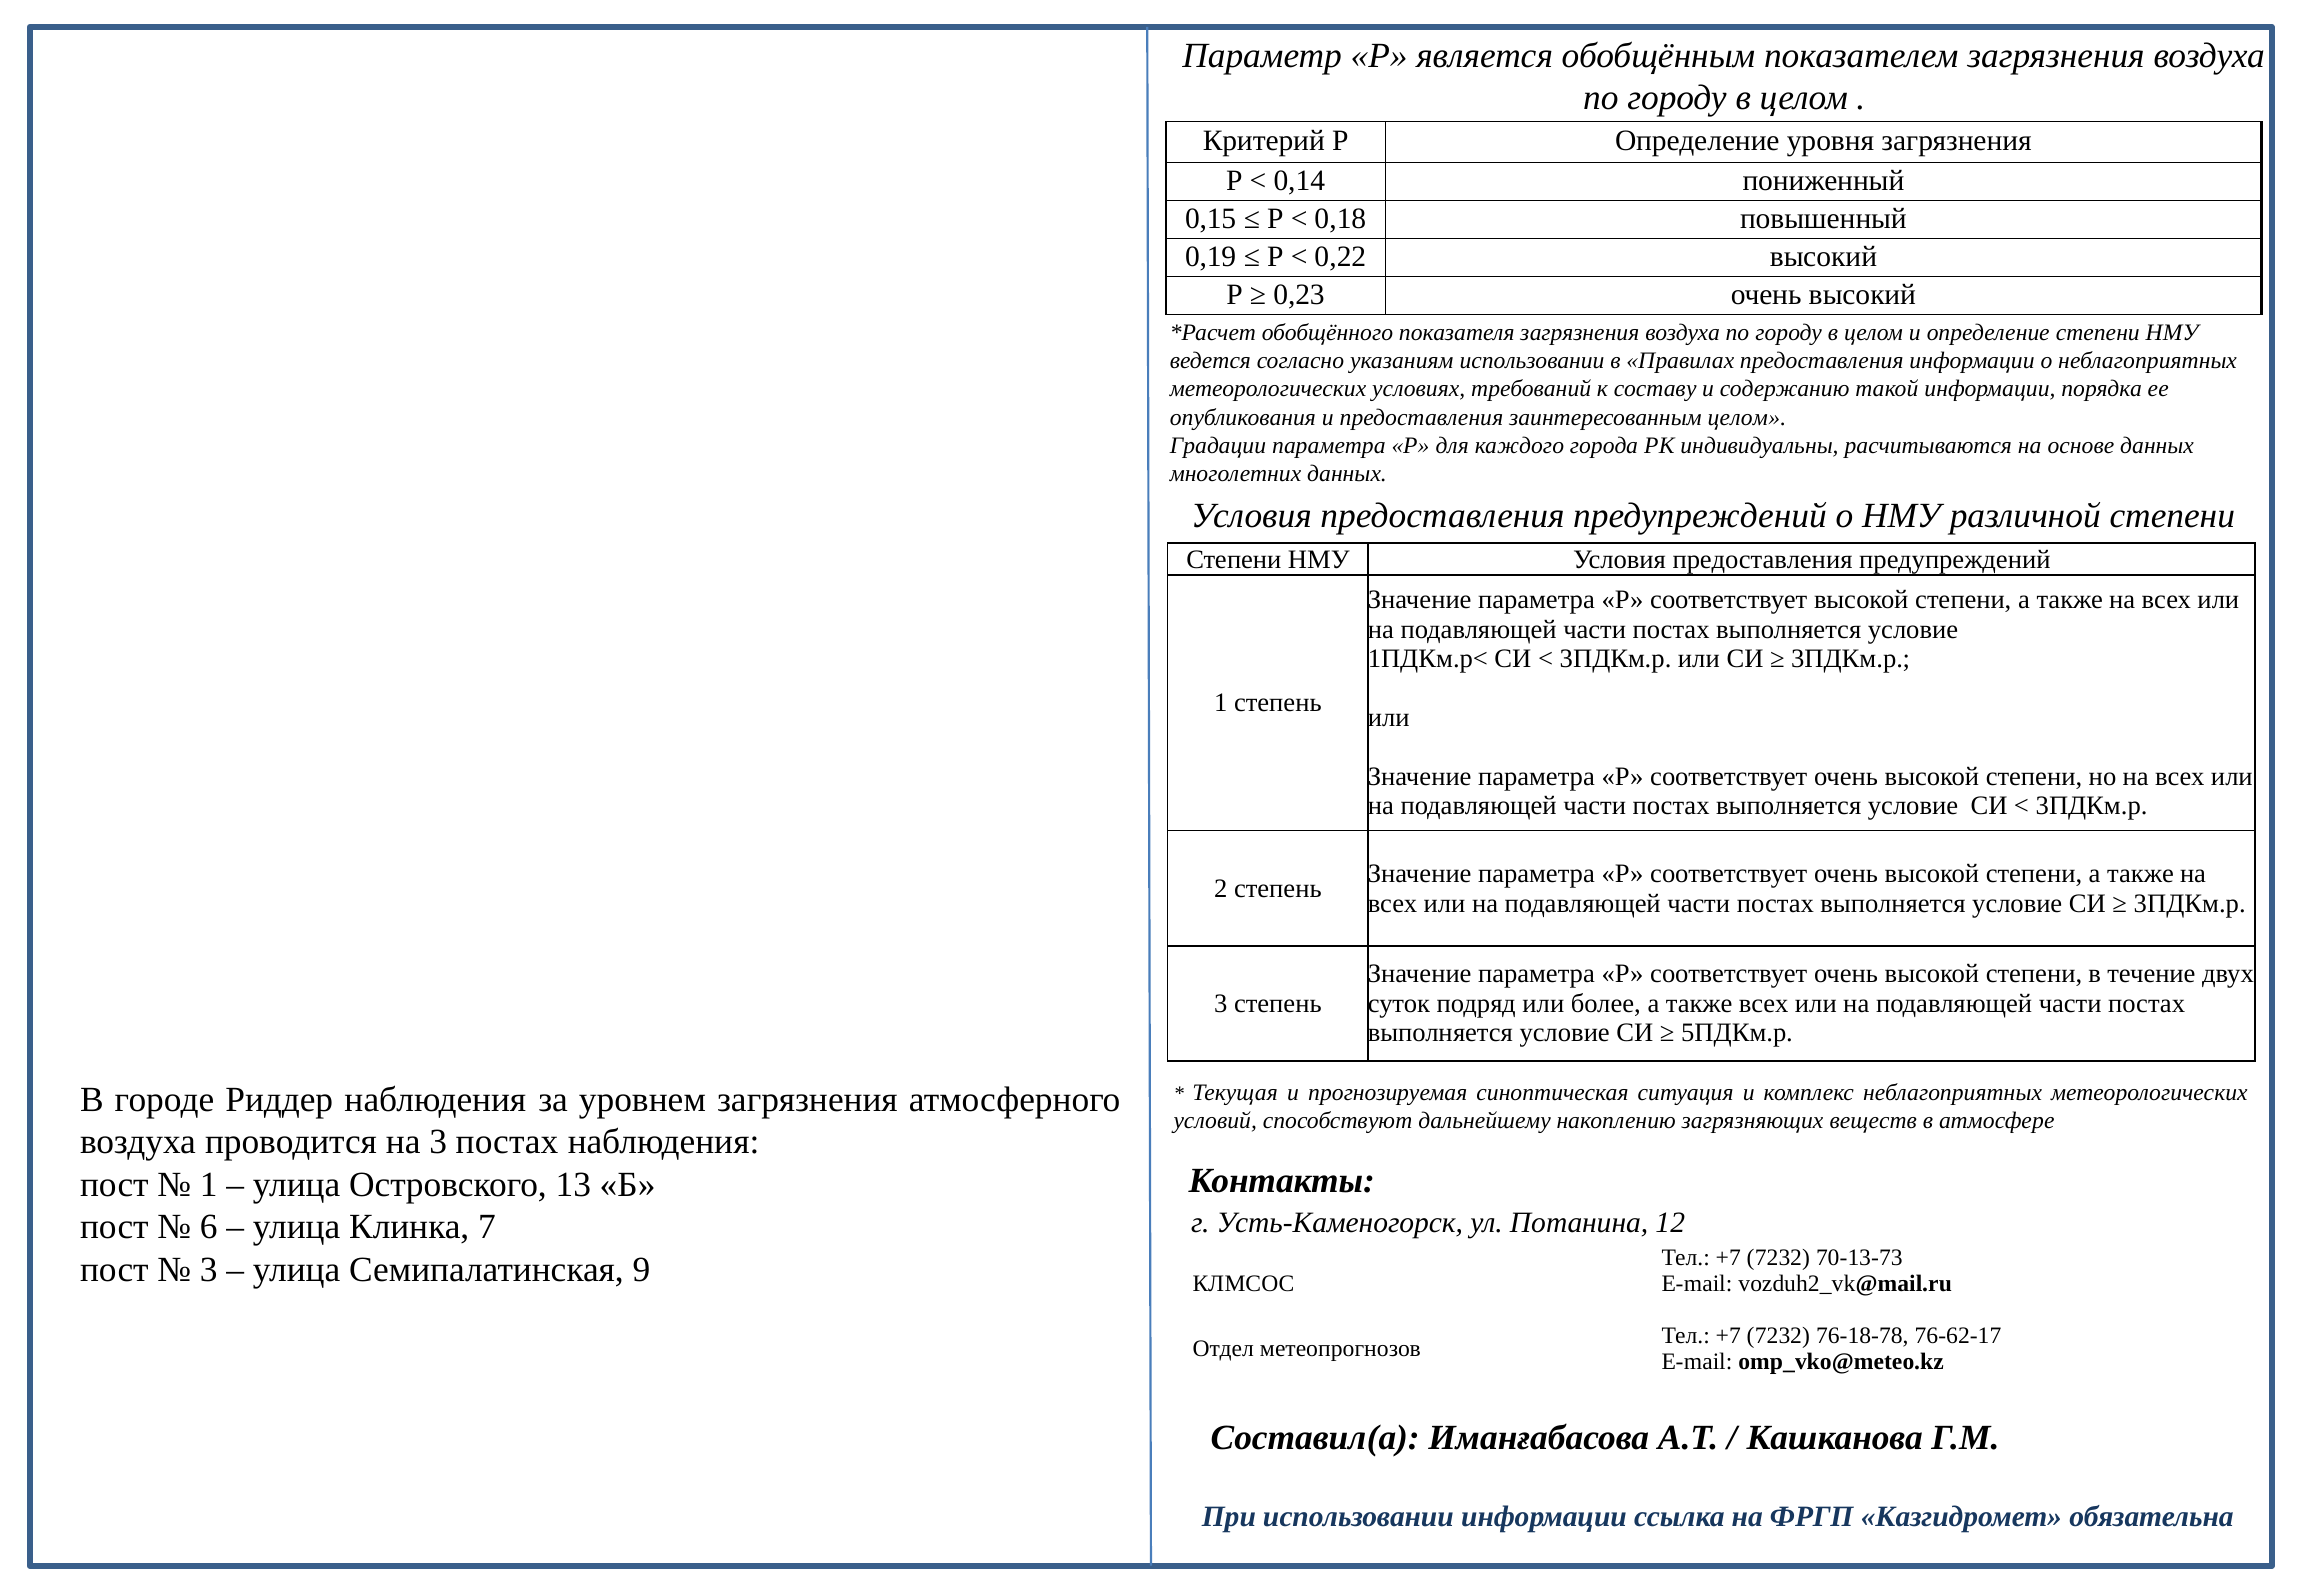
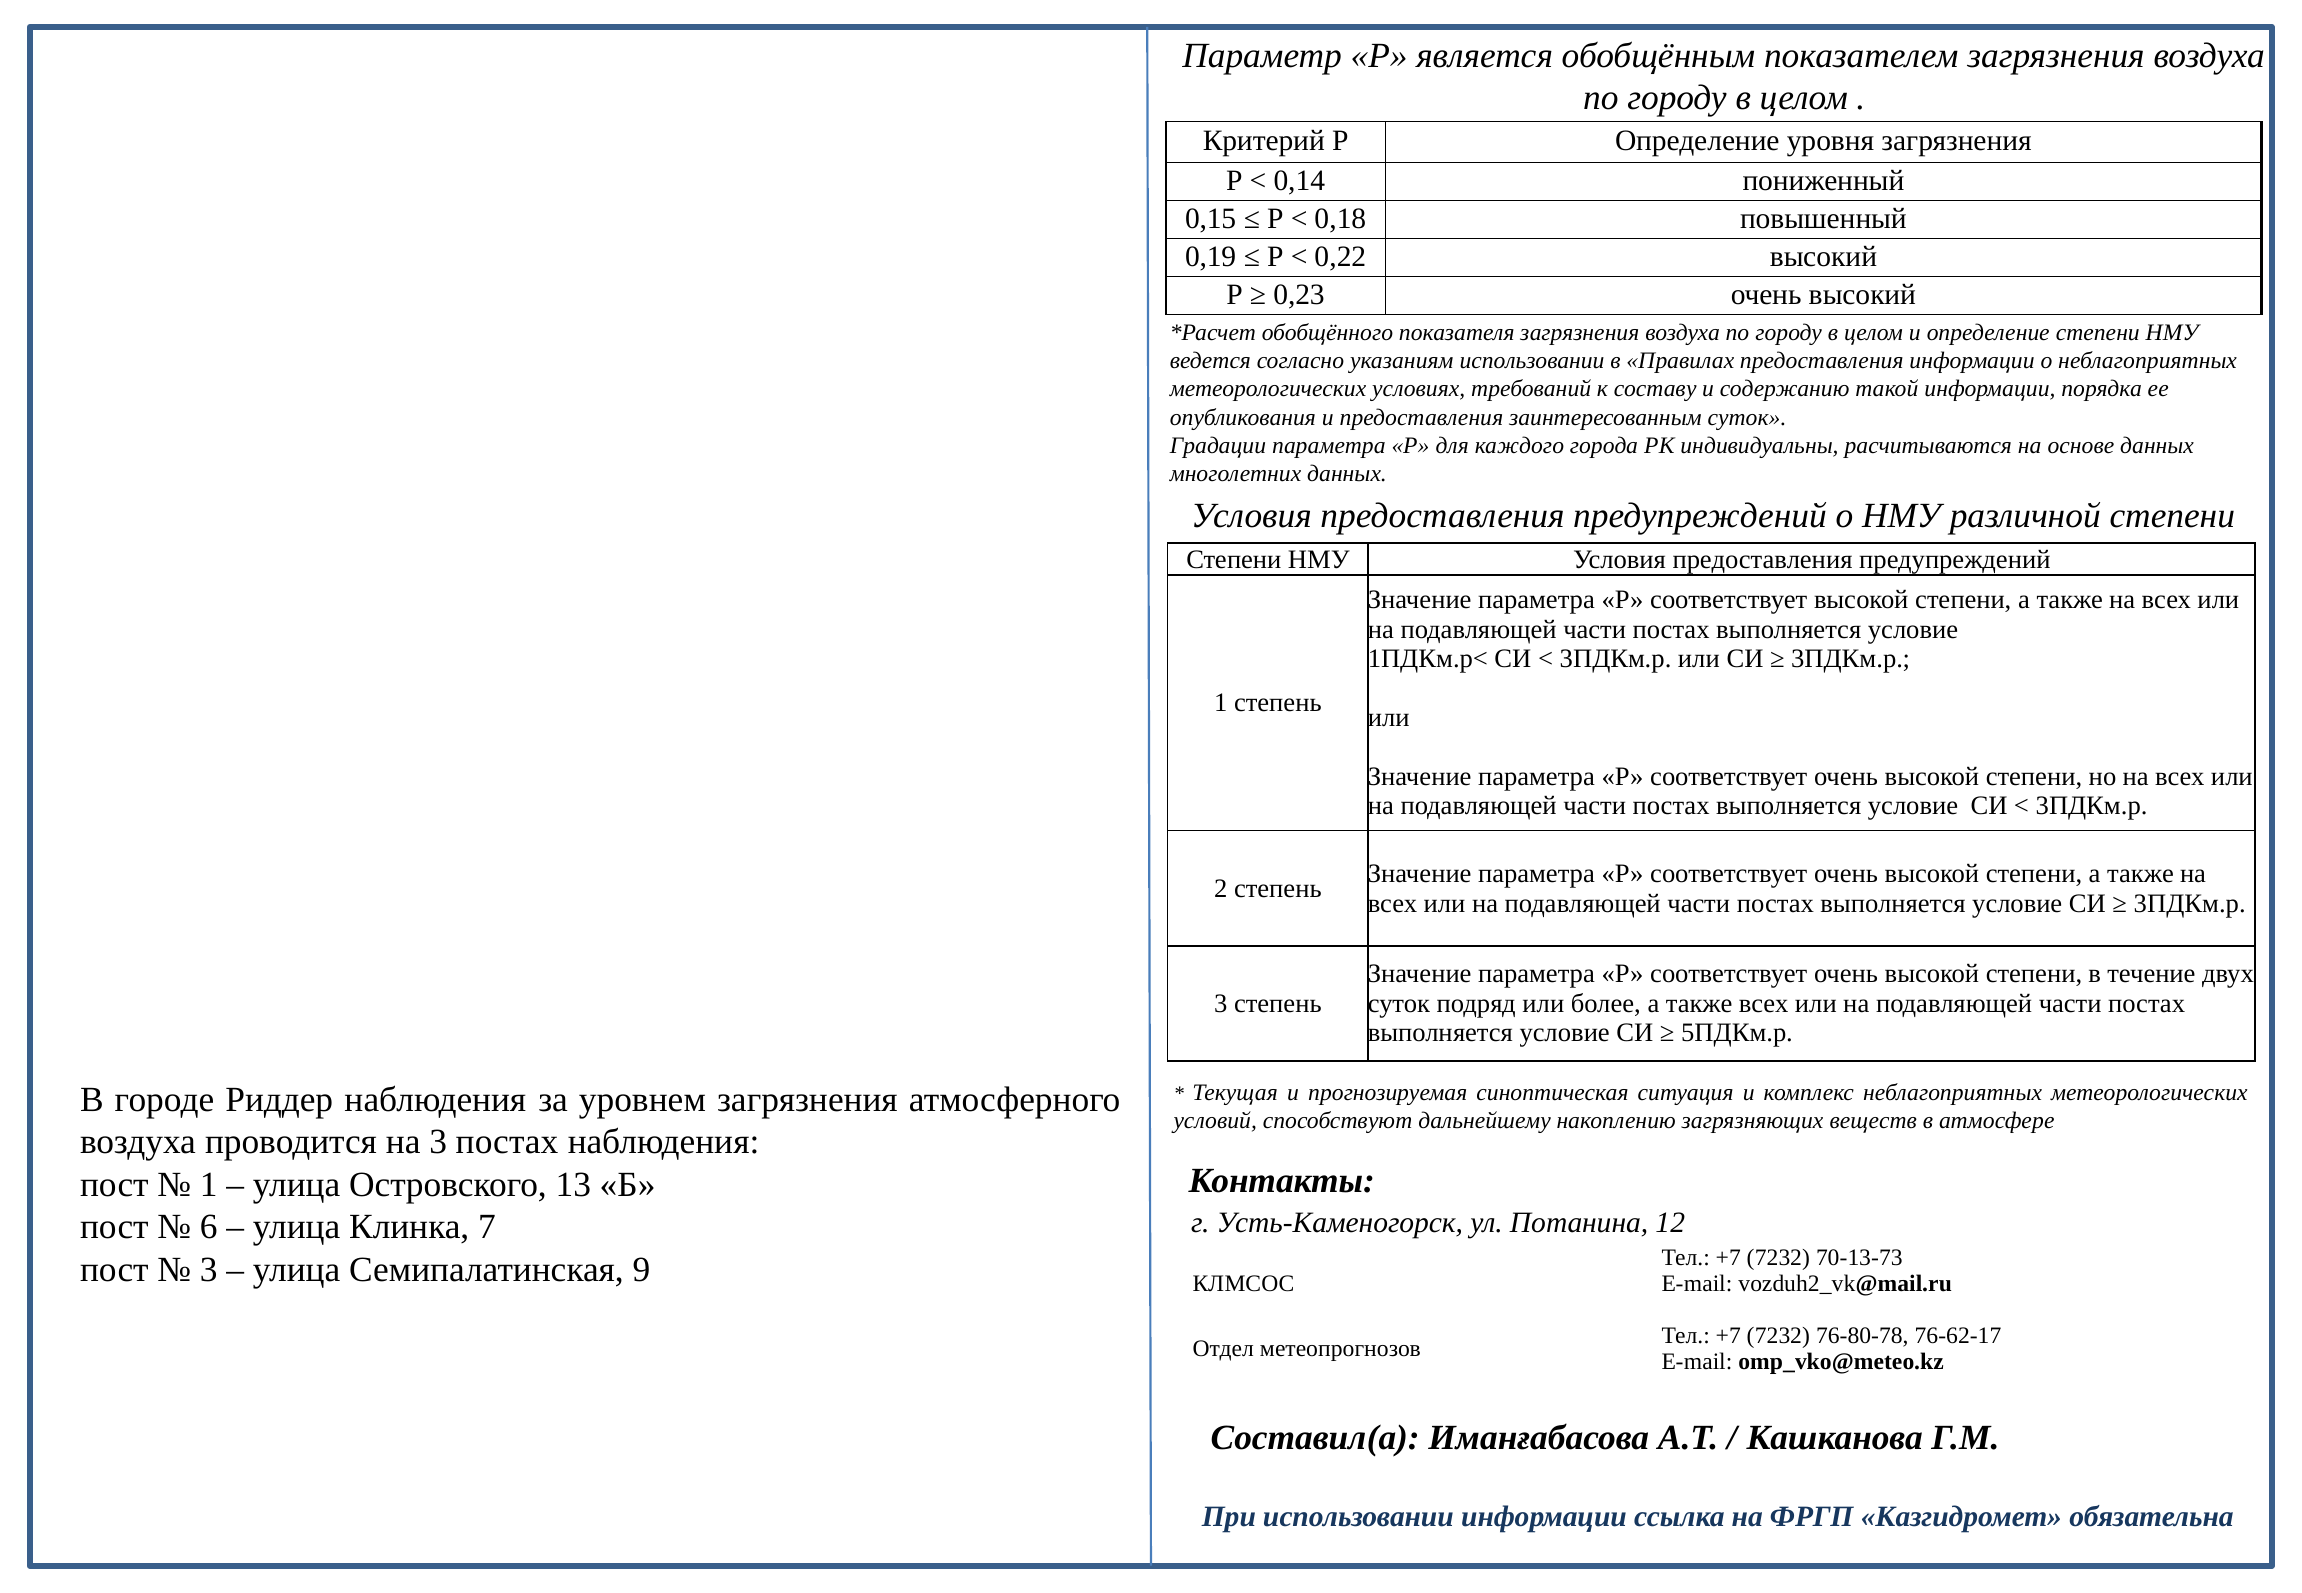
заинтересованным целом: целом -> суток
76-18-78: 76-18-78 -> 76-80-78
